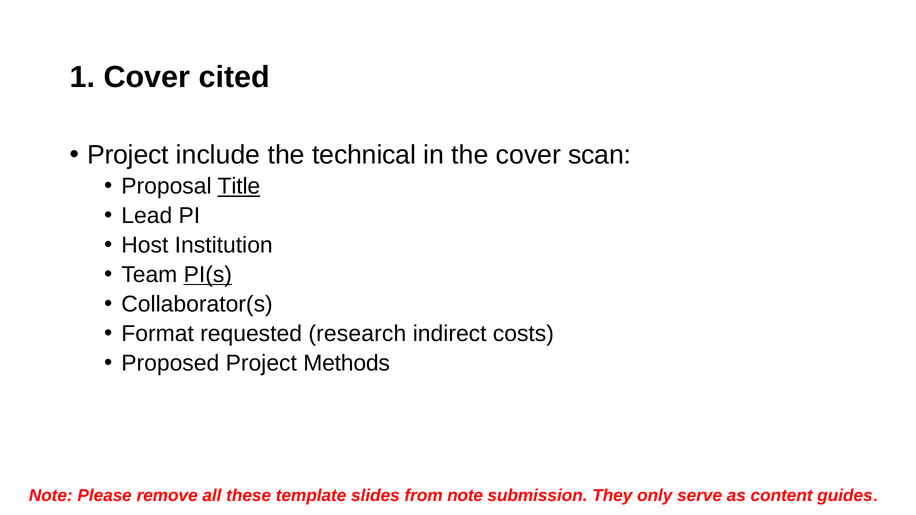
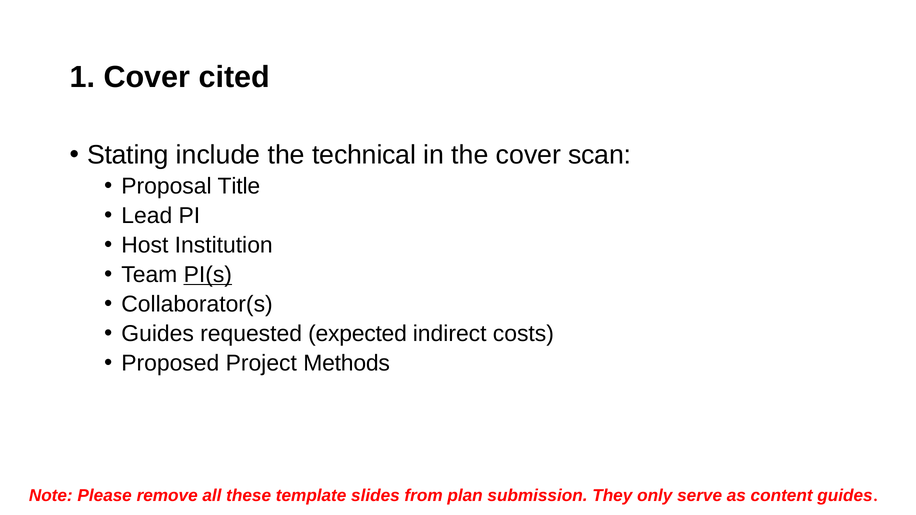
Project at (128, 155): Project -> Stating
Title underline: present -> none
Format at (158, 334): Format -> Guides
research: research -> expected
from note: note -> plan
